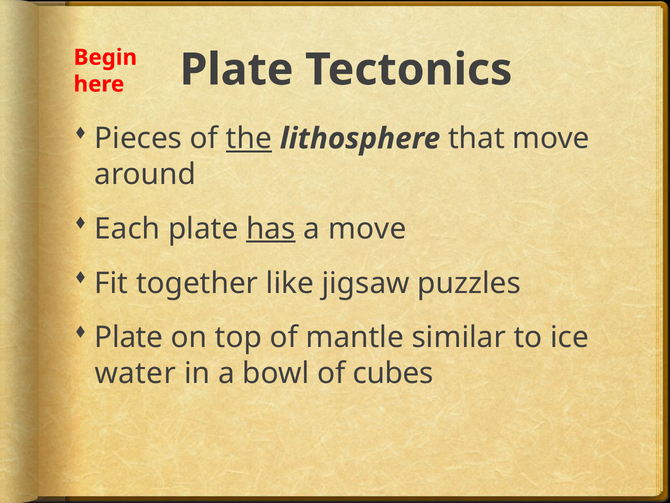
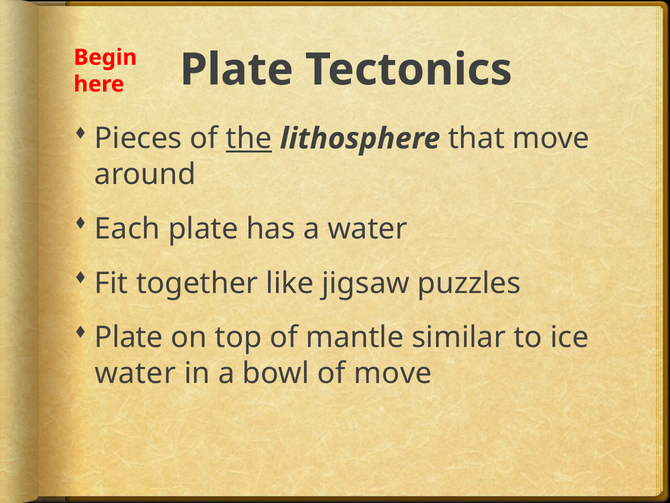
has underline: present -> none
a move: move -> water
of cubes: cubes -> move
